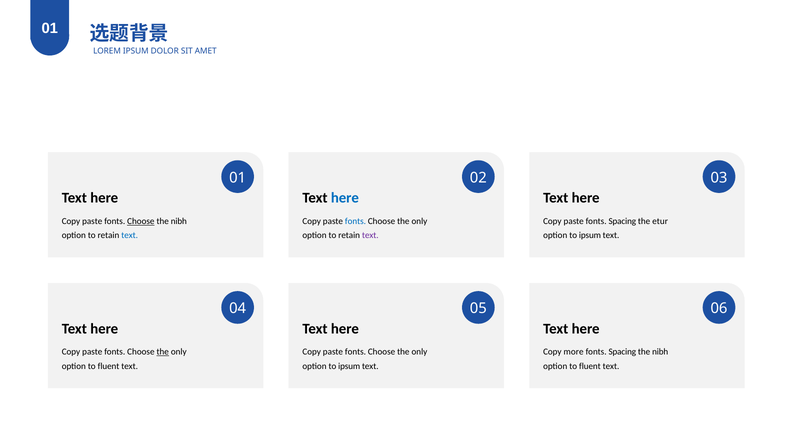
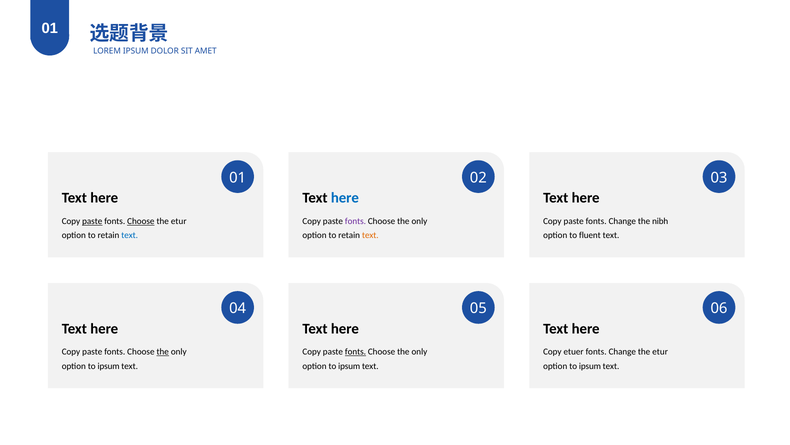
paste at (92, 221) underline: none -> present
nibh at (179, 221): nibh -> etur
fonts at (355, 221) colour: blue -> purple
paste fonts Spacing: Spacing -> Change
etur: etur -> nibh
text at (370, 235) colour: purple -> orange
ipsum at (590, 235): ipsum -> fluent
fonts at (355, 352) underline: none -> present
more: more -> etuer
Spacing at (622, 352): Spacing -> Change
nibh at (660, 352): nibh -> etur
fluent at (109, 366): fluent -> ipsum
fluent at (590, 366): fluent -> ipsum
